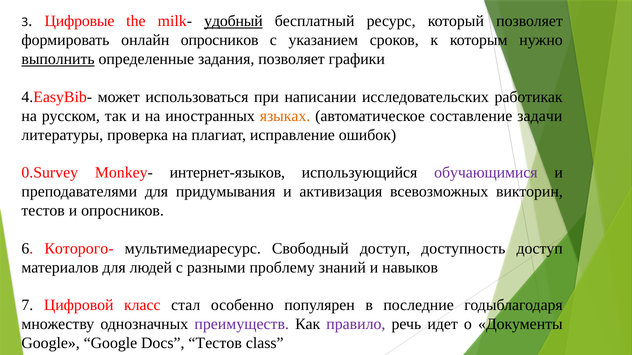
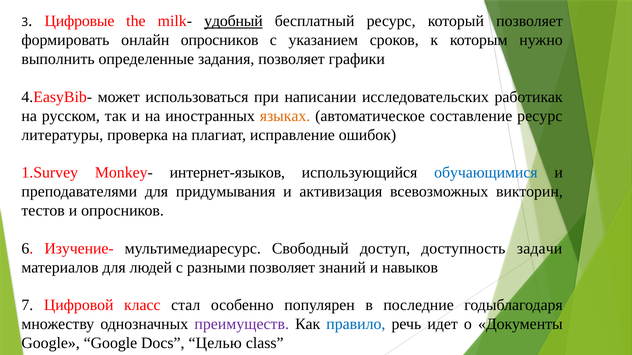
выполнить underline: present -> none
составление задачи: задачи -> ресурс
0.Survey: 0.Survey -> 1.Survey
обучающимися colour: purple -> blue
Которого-: Которого- -> Изучение-
доступность доступ: доступ -> задачи
разными проблему: проблему -> позволяет
правило colour: purple -> blue
Docs Тестов: Тестов -> Целью
